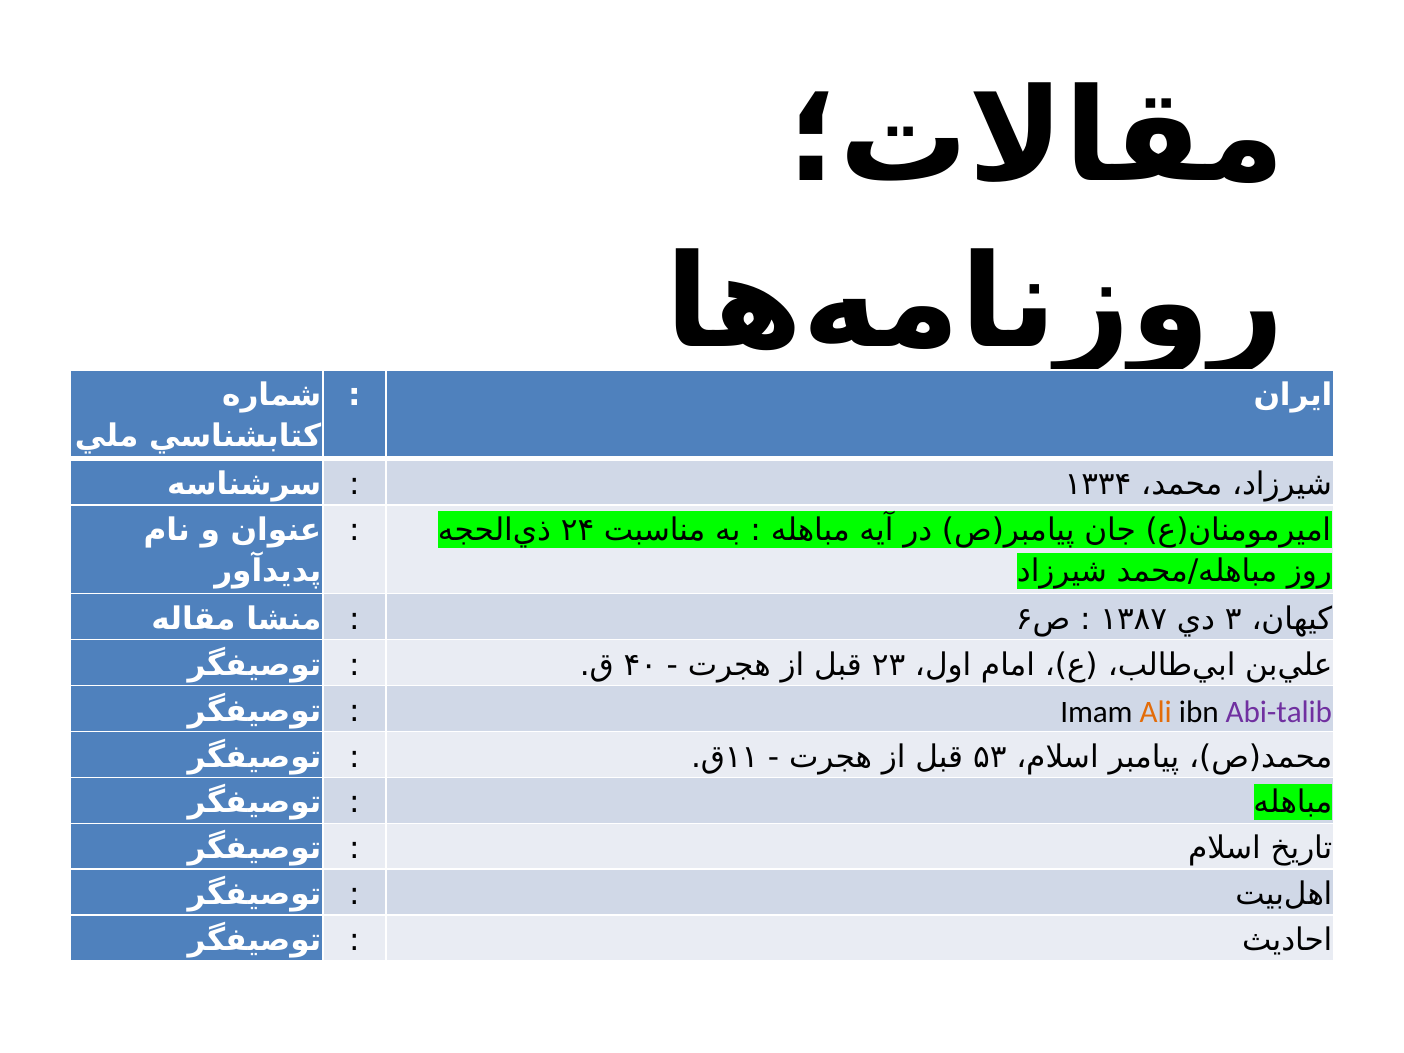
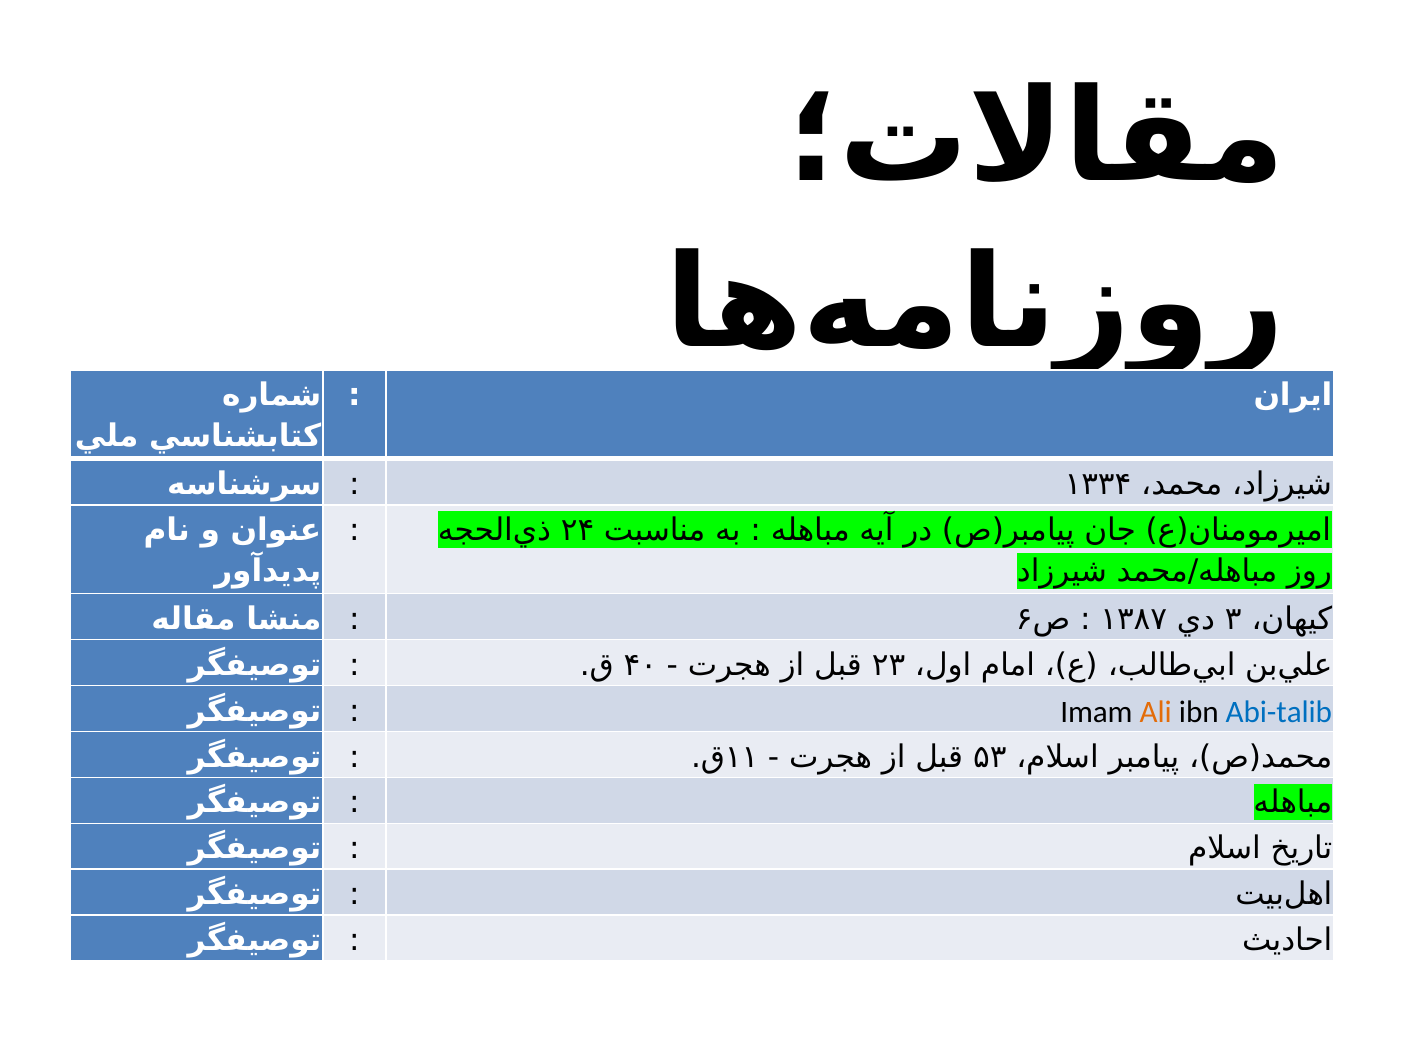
Abi-talib colour: purple -> blue
